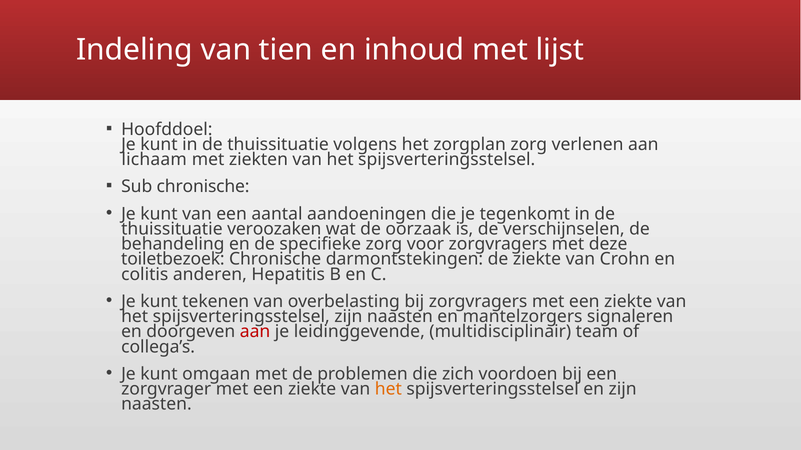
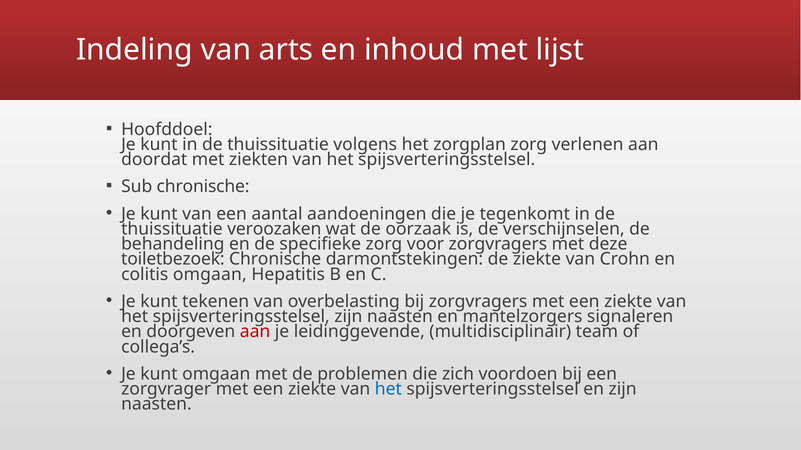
tien: tien -> arts
lichaam: lichaam -> doordat
colitis anderen: anderen -> omgaan
het at (388, 389) colour: orange -> blue
